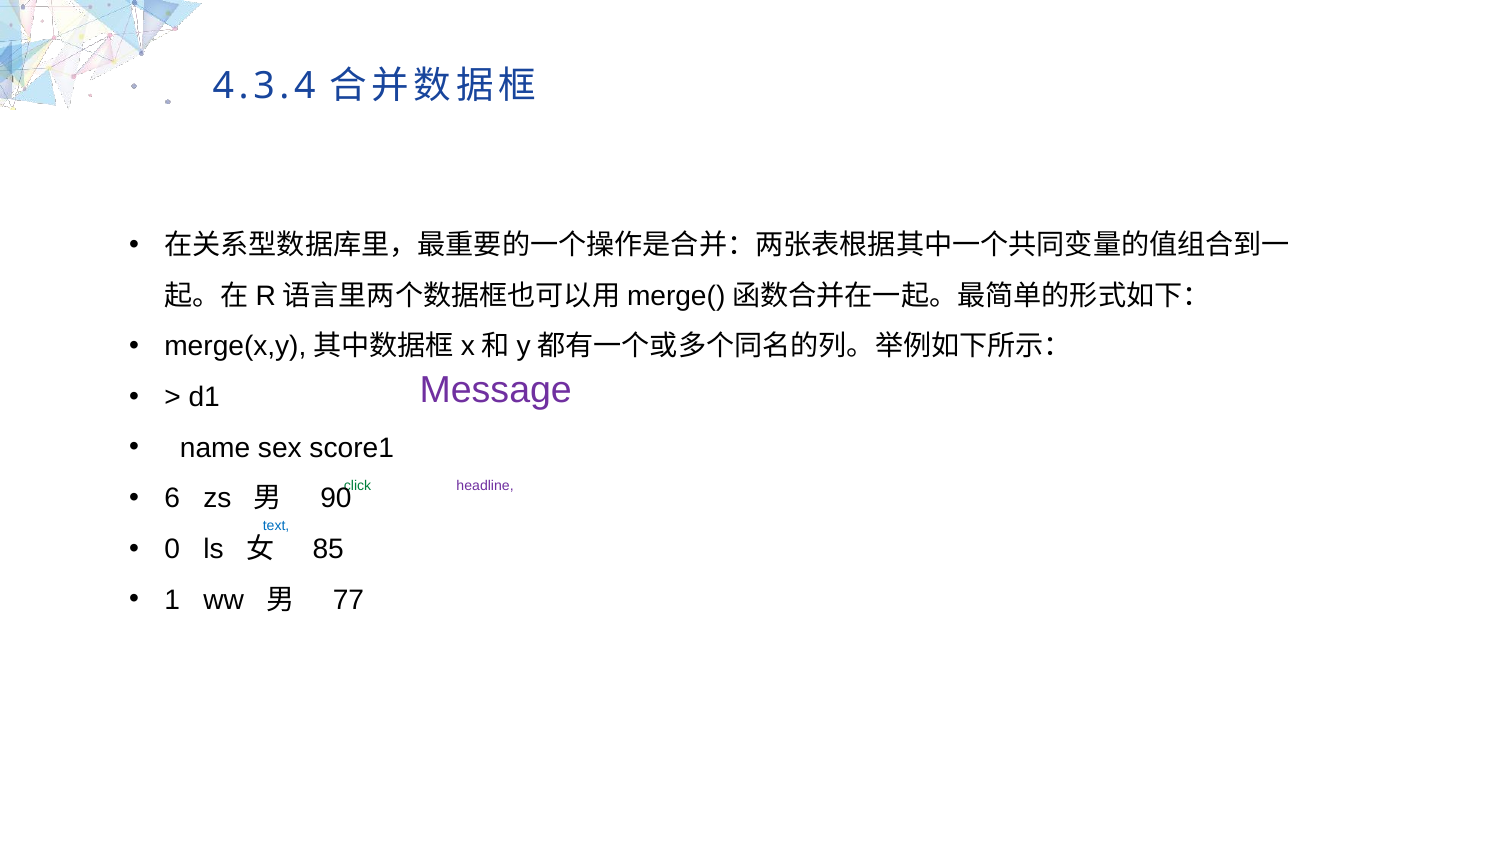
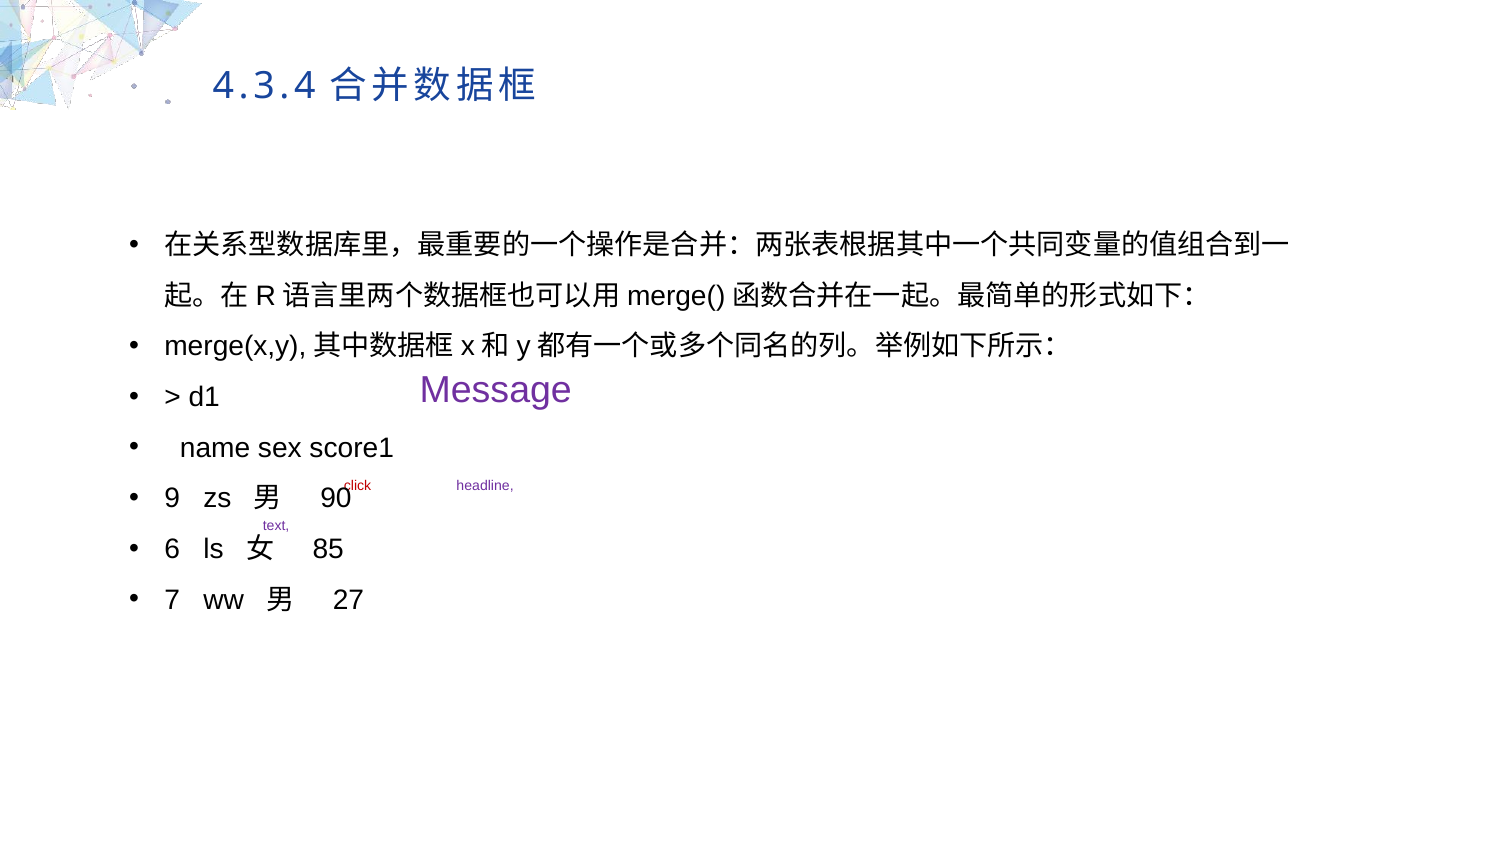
click at (358, 486) colour: green -> red
6: 6 -> 9
text at (276, 526) colour: blue -> purple
0: 0 -> 6
1: 1 -> 7
77: 77 -> 27
